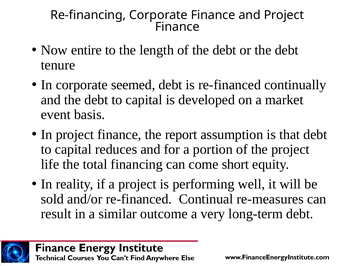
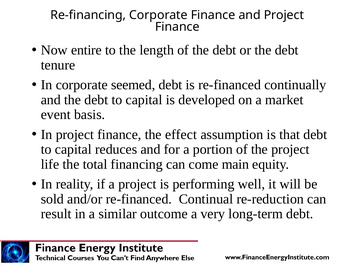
report: report -> effect
short: short -> main
re-measures: re-measures -> re-reduction
